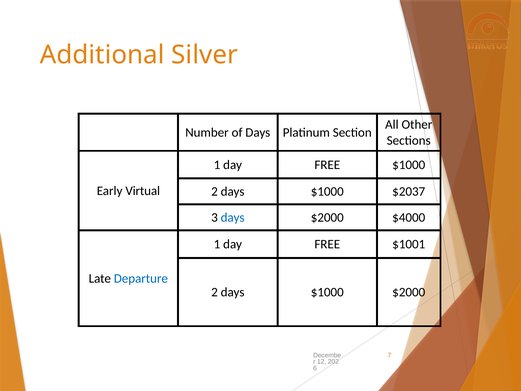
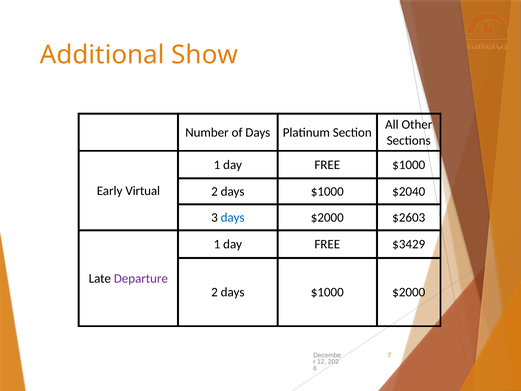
Silver: Silver -> Show
$2037: $2037 -> $2040
$4000: $4000 -> $2603
$1001: $1001 -> $3429
Departure colour: blue -> purple
